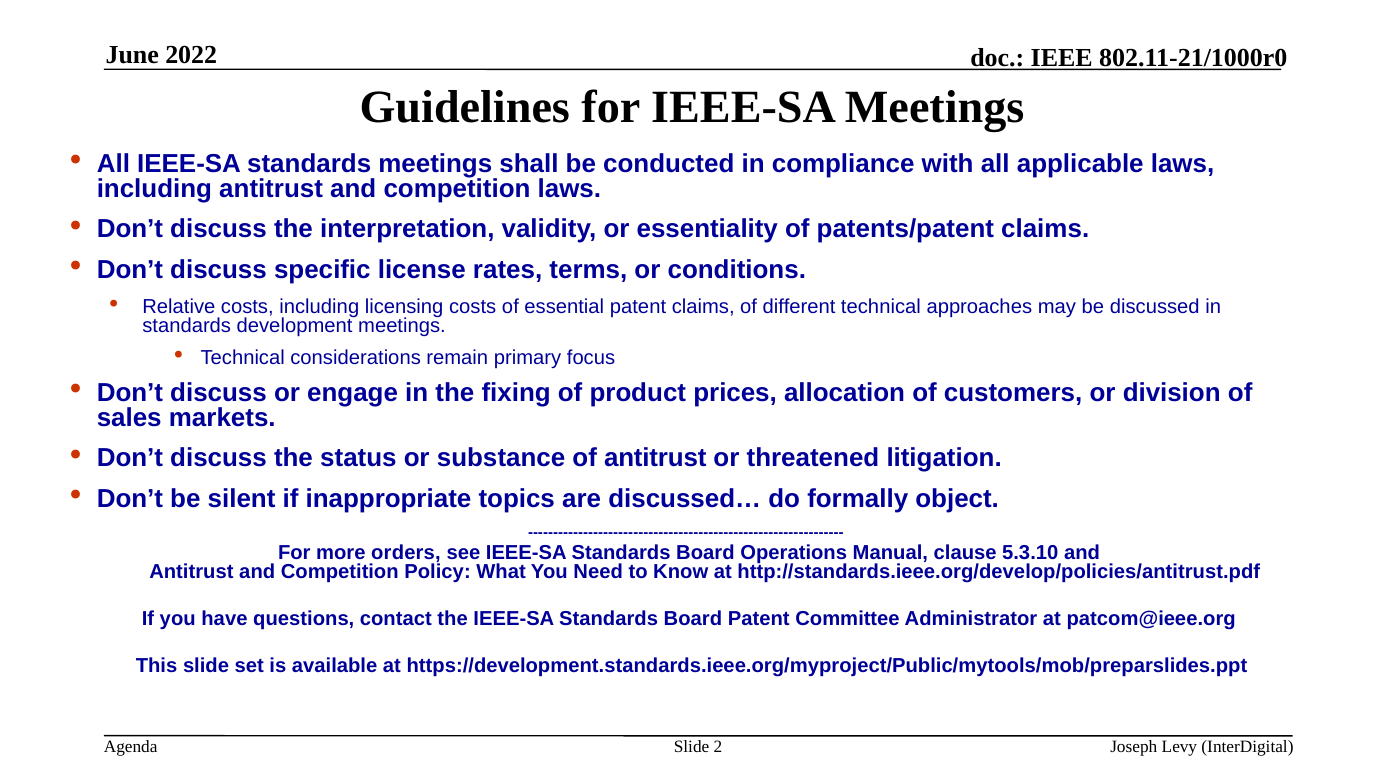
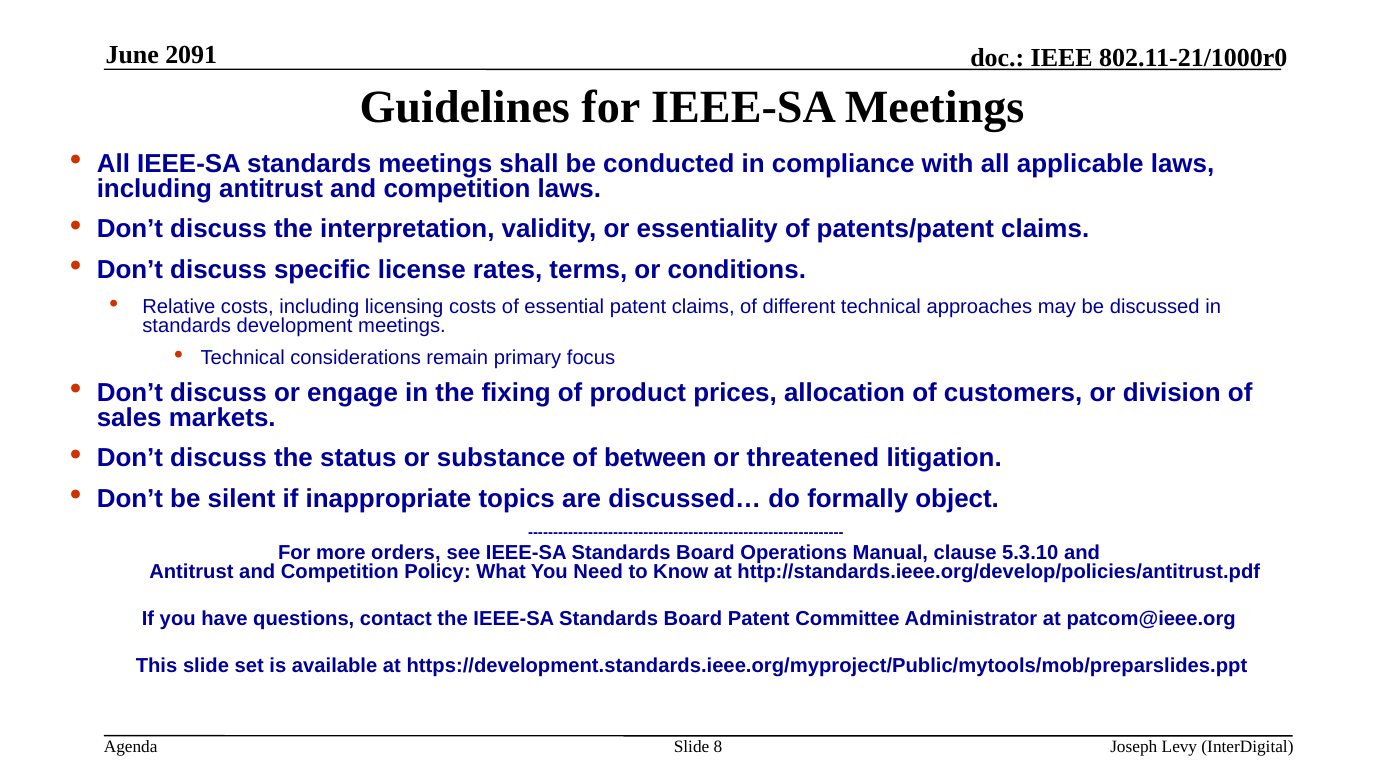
2022: 2022 -> 2091
of antitrust: antitrust -> between
2: 2 -> 8
